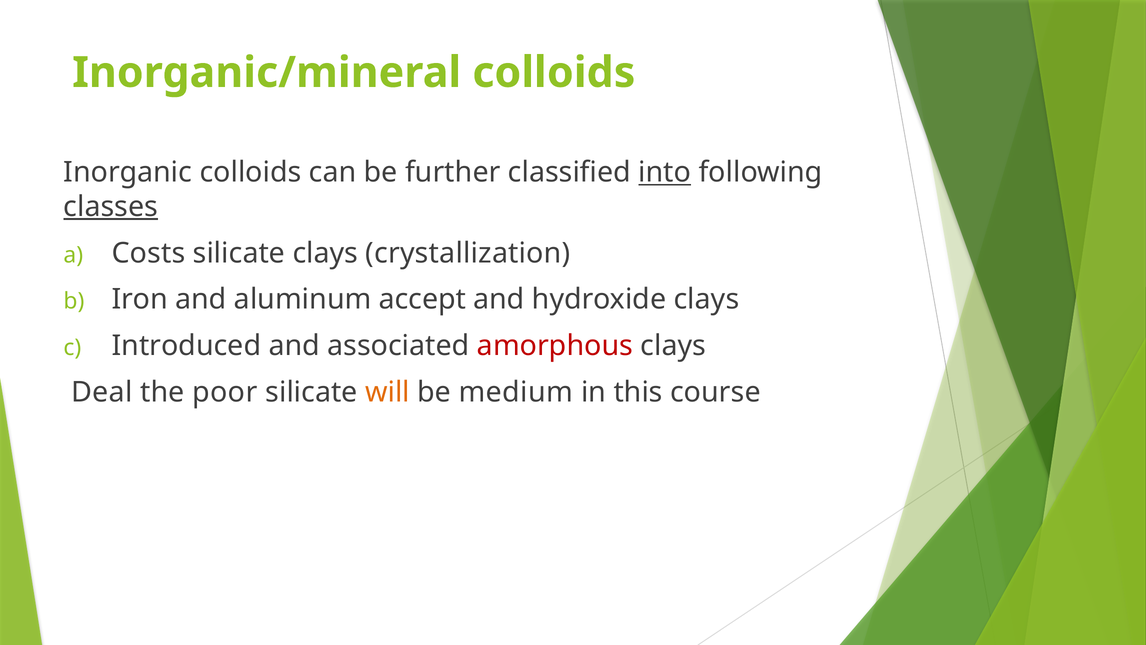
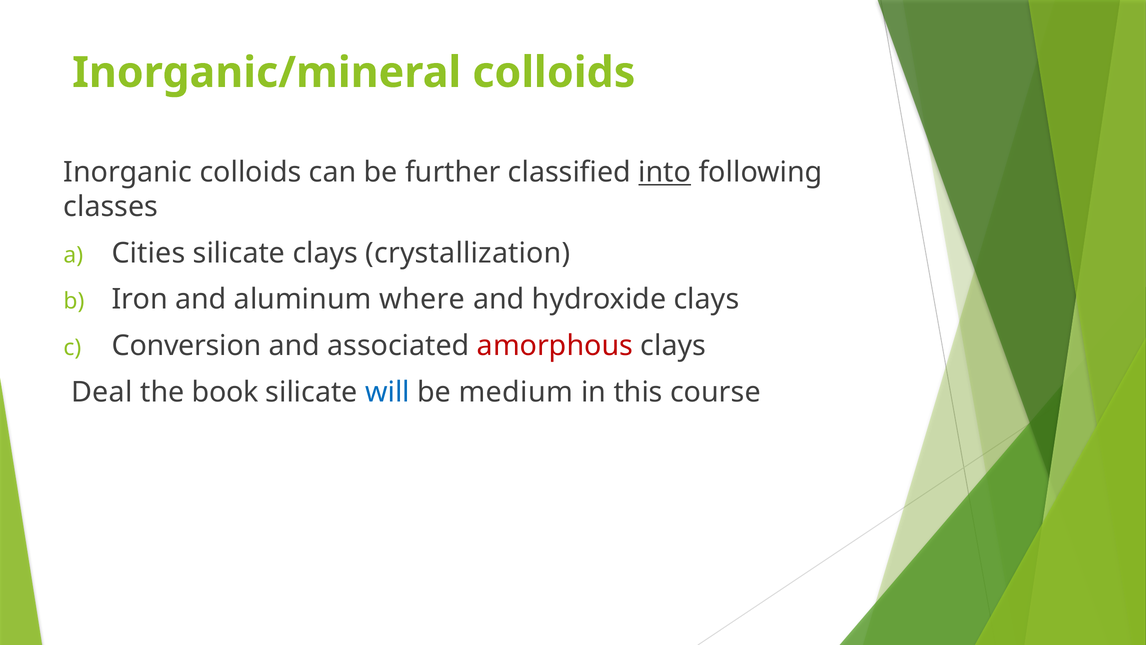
classes underline: present -> none
Costs: Costs -> Cities
accept: accept -> where
Introduced: Introduced -> Conversion
poor: poor -> book
will colour: orange -> blue
